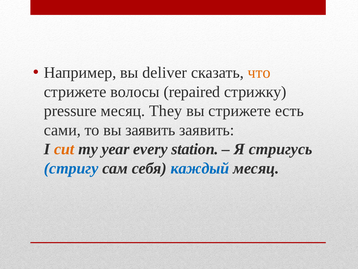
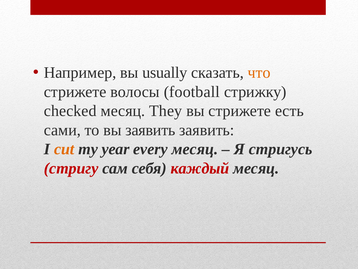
deliver: deliver -> usually
repaired: repaired -> football
pressure: pressure -> checked
every station: station -> месяц
стригу colour: blue -> red
каждый colour: blue -> red
